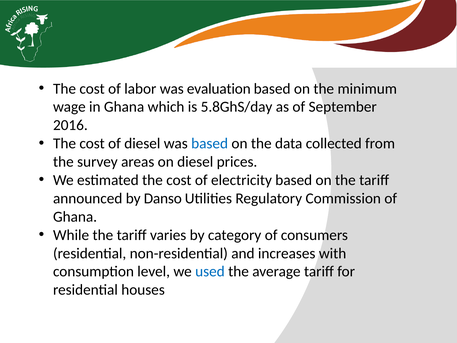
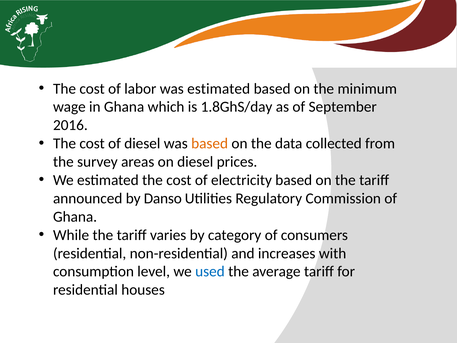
was evaluation: evaluation -> estimated
5.8GhS/day: 5.8GhS/day -> 1.8GhS/day
based at (210, 143) colour: blue -> orange
